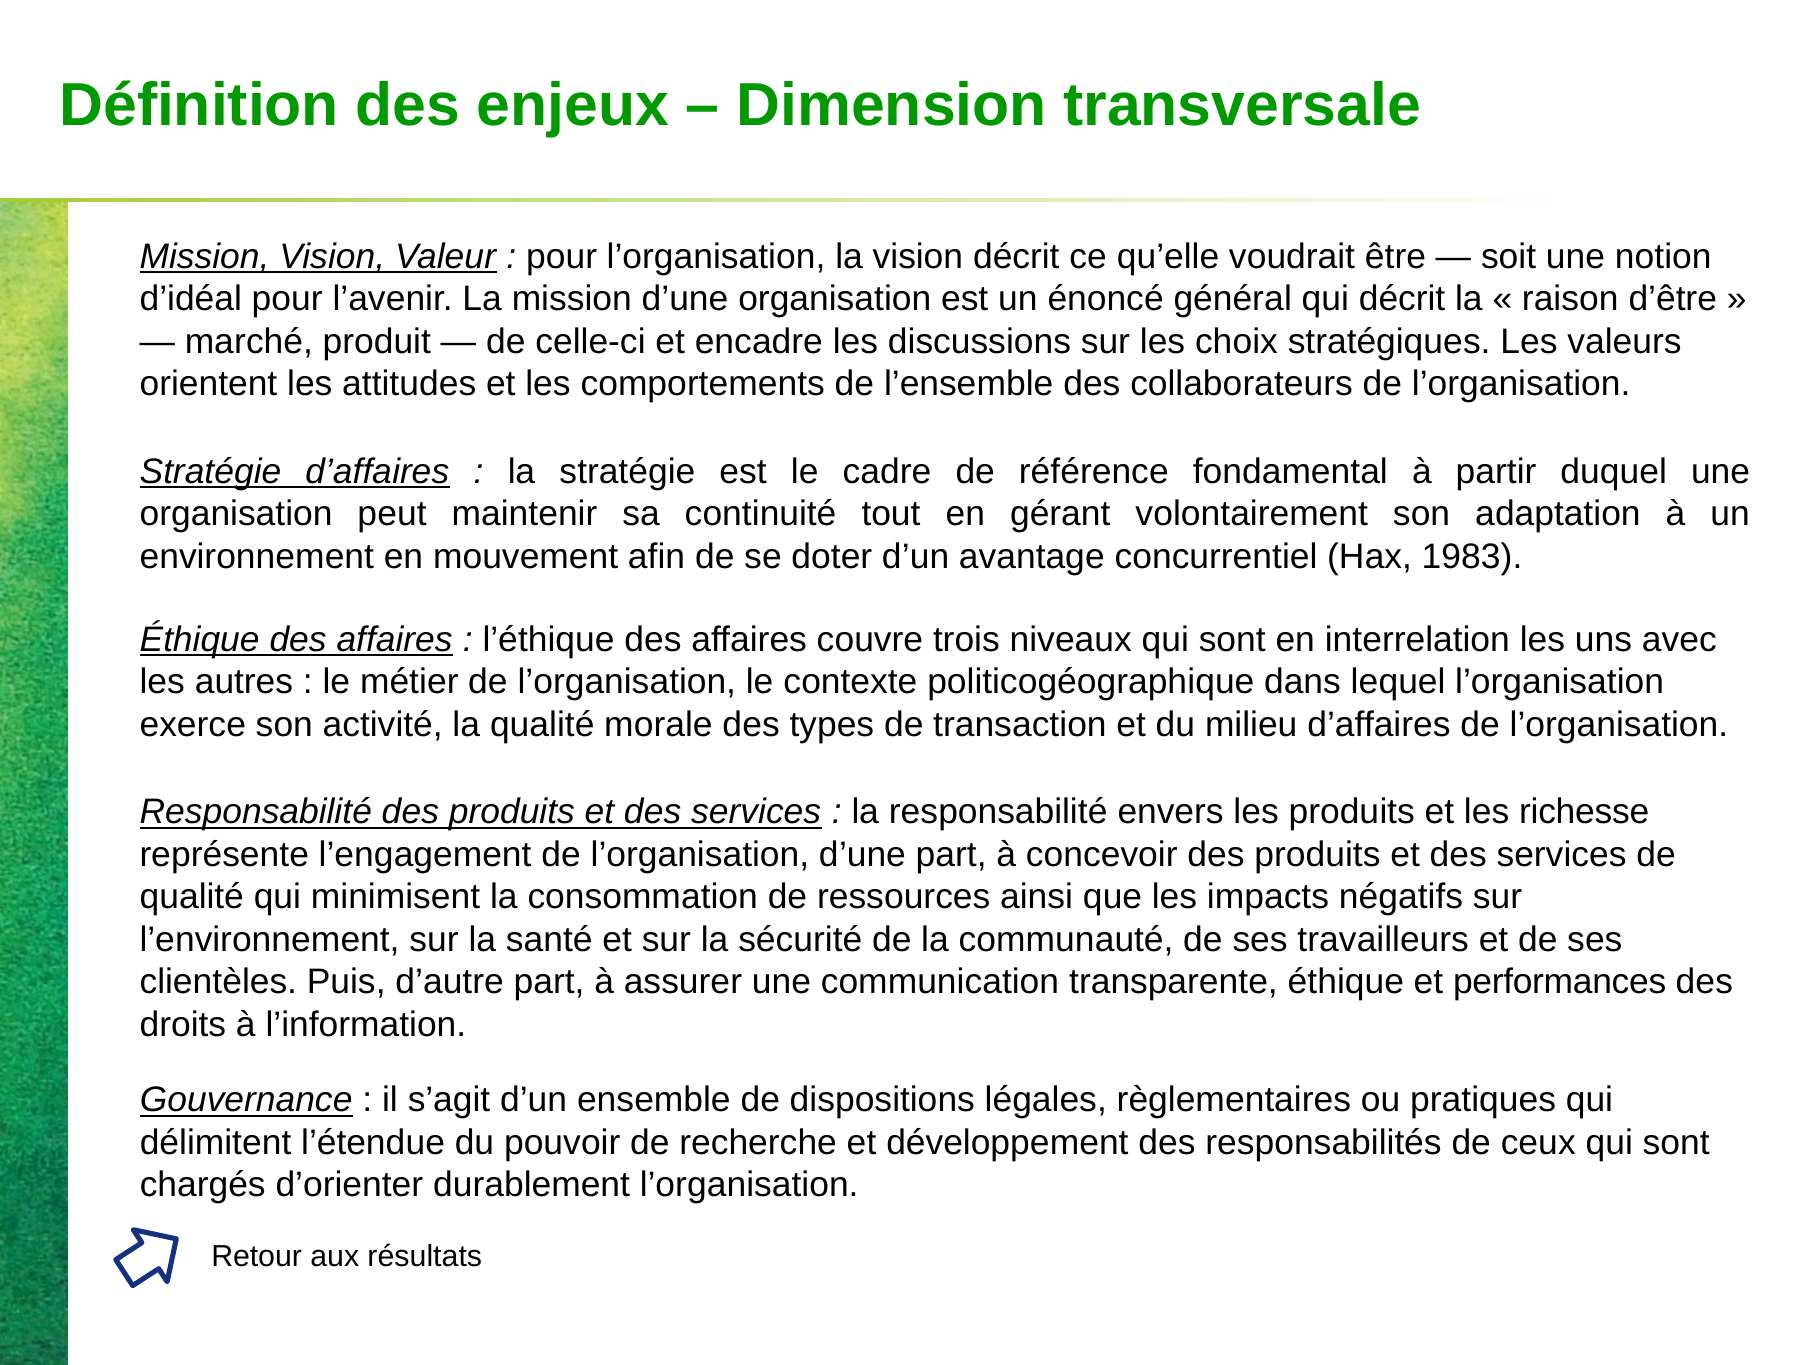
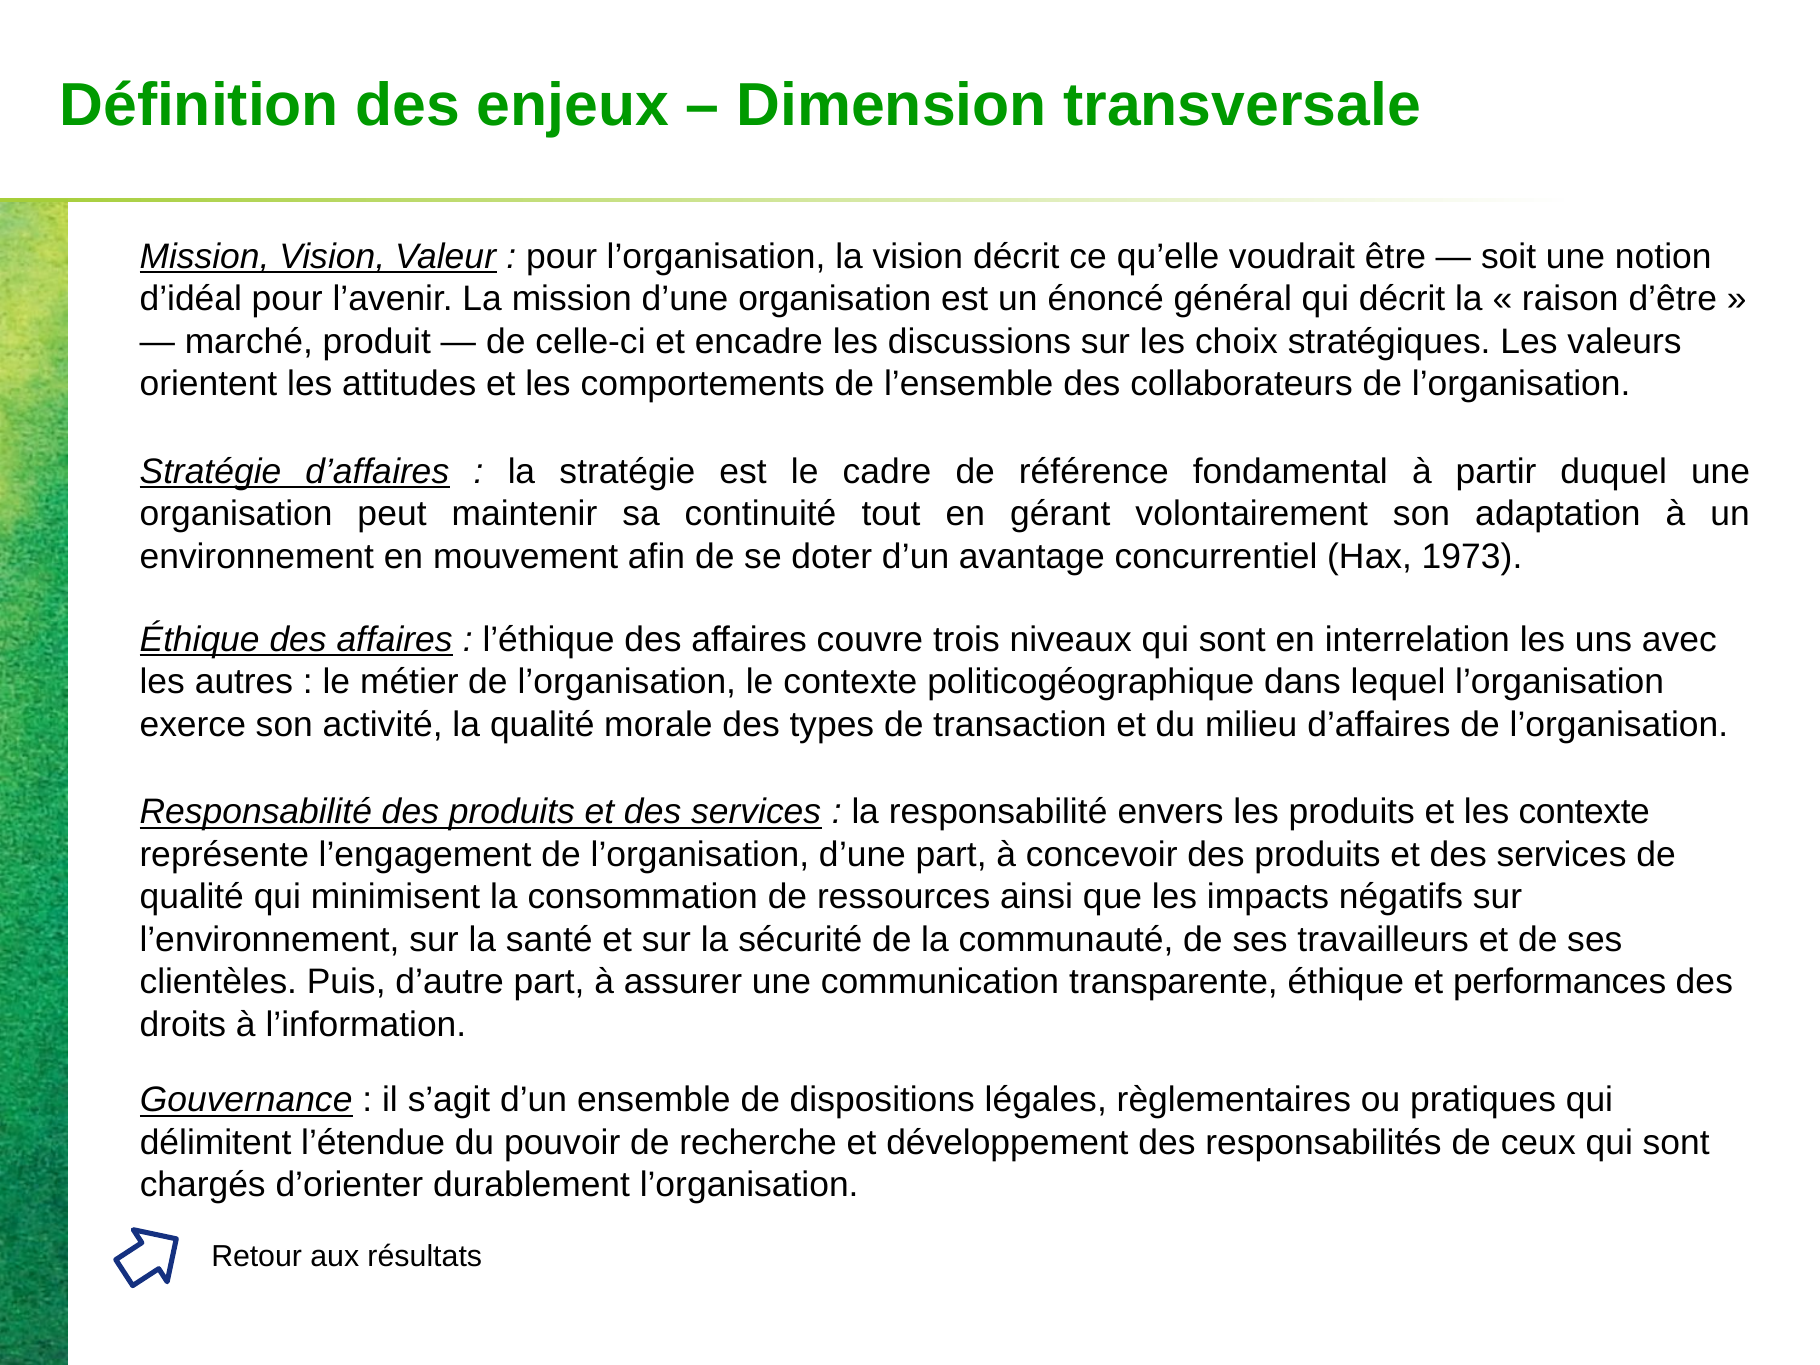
1983: 1983 -> 1973
les richesse: richesse -> contexte
